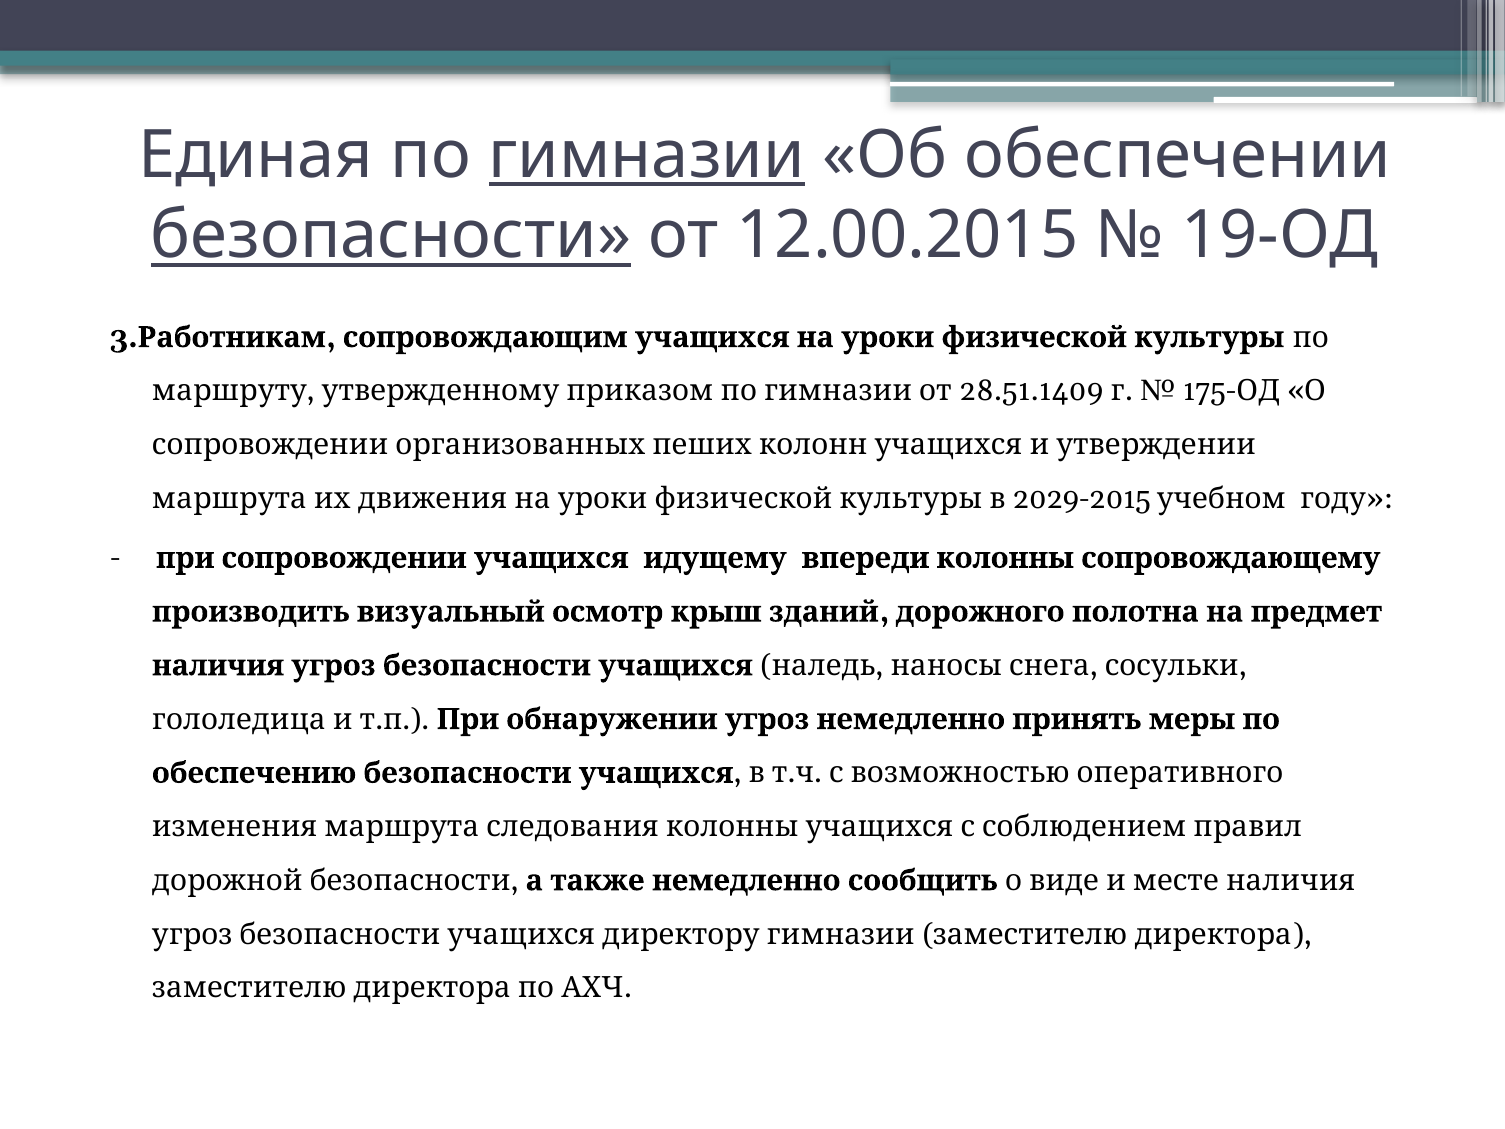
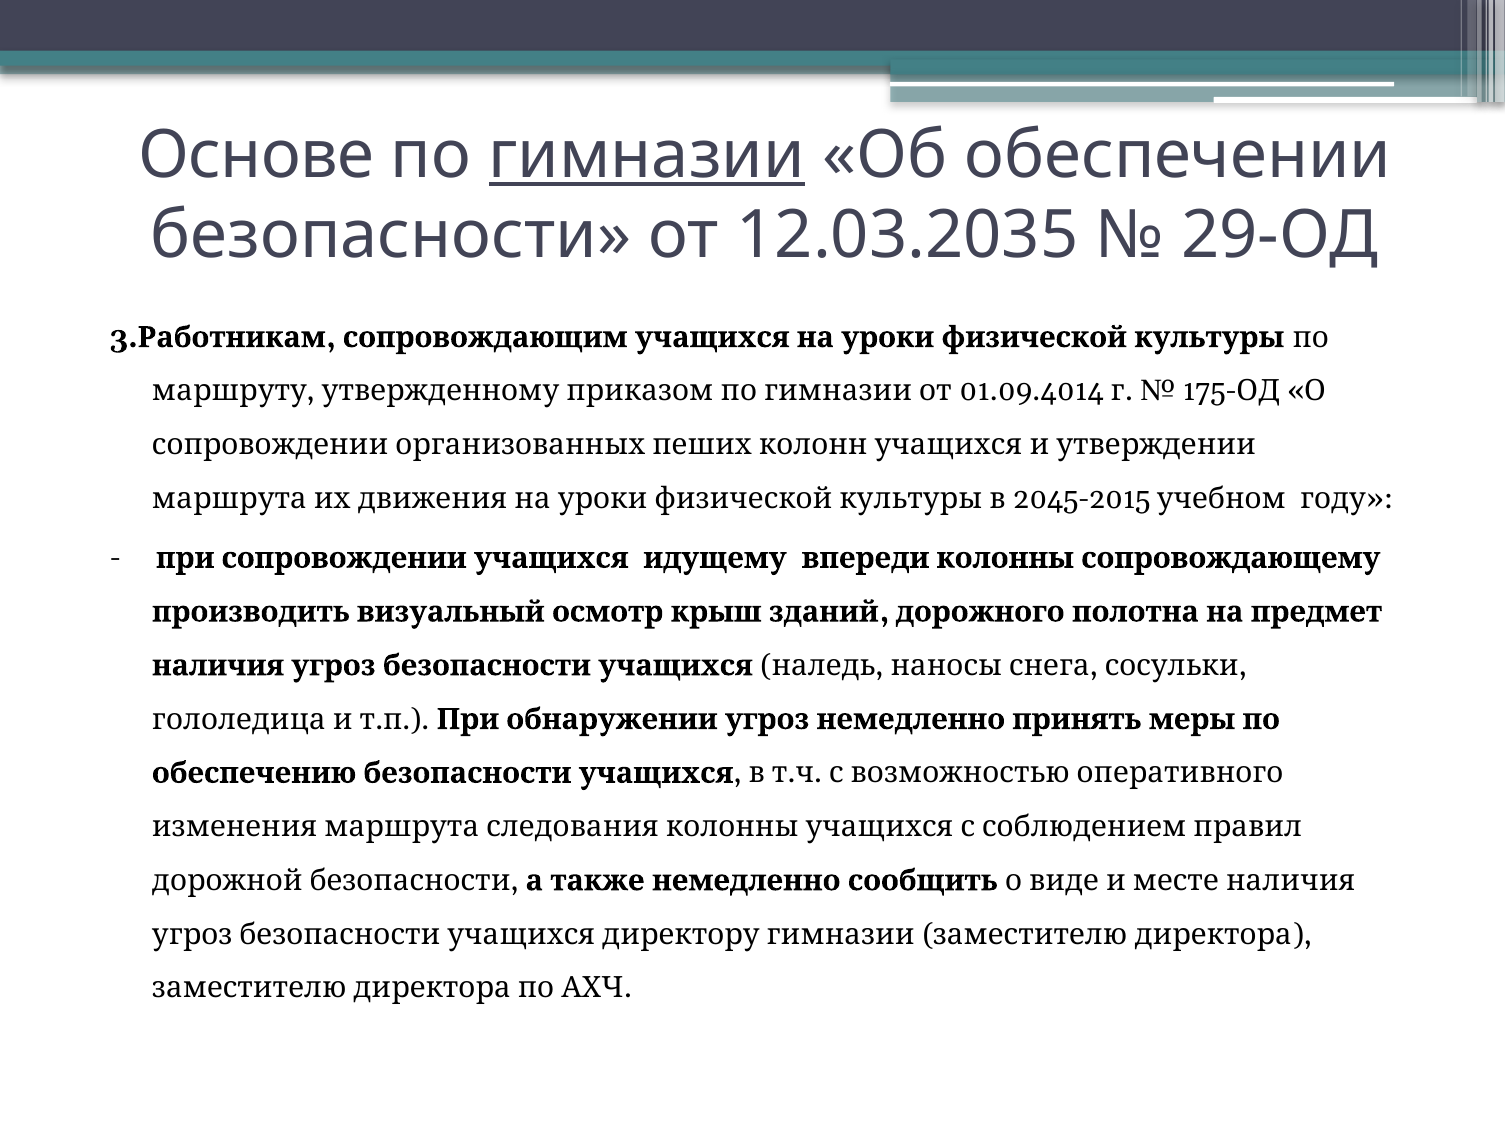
Единая: Единая -> Основе
безопасности at (391, 236) underline: present -> none
12.00.2015: 12.00.2015 -> 12.03.2035
19-ОД: 19-ОД -> 29-ОД
28.51.1409: 28.51.1409 -> 01.09.4014
2029-2015: 2029-2015 -> 2045-2015
